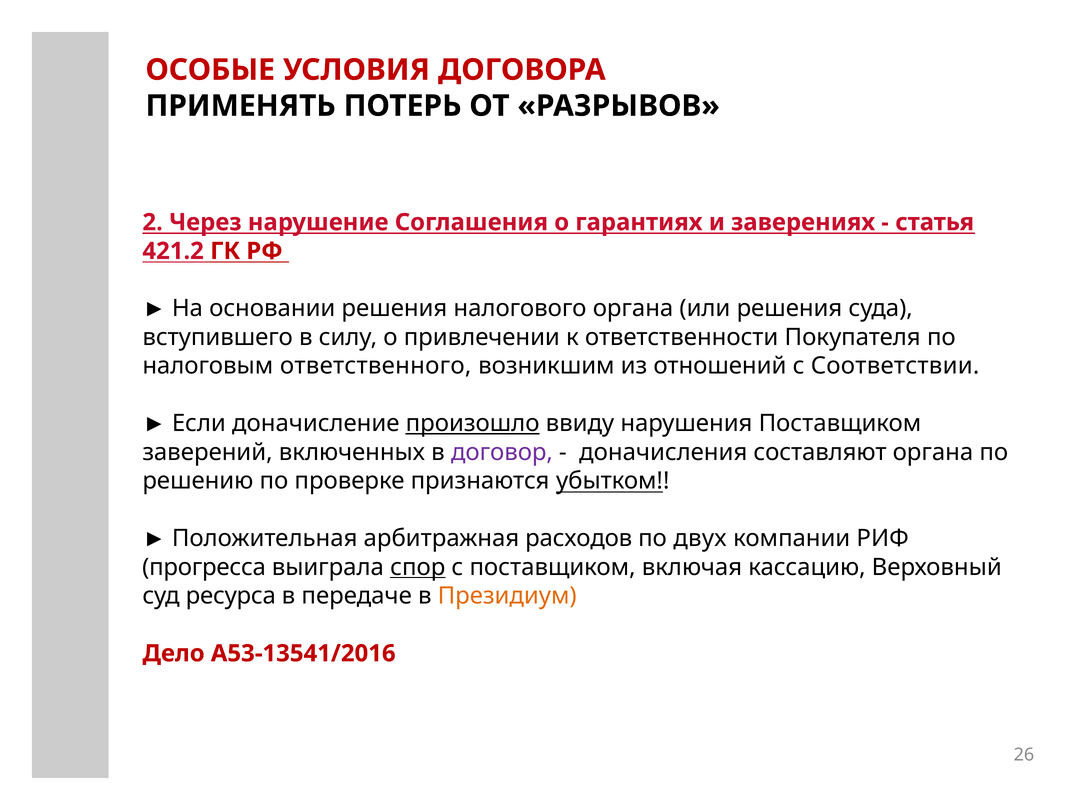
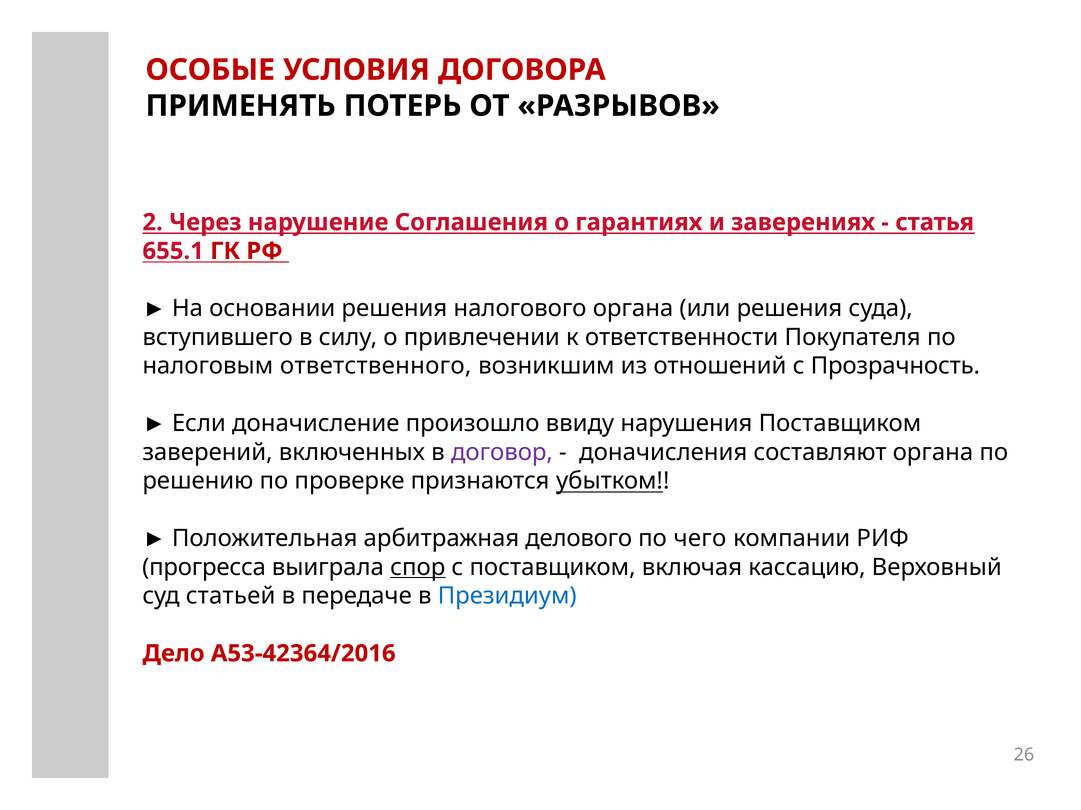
421.2: 421.2 -> 655.1
Соответствии: Соответствии -> Прозрачность
произошло underline: present -> none
расходов: расходов -> делового
двух: двух -> чего
ресурса: ресурса -> статьей
Президиум colour: orange -> blue
А53-13541/2016: А53-13541/2016 -> А53-42364/2016
